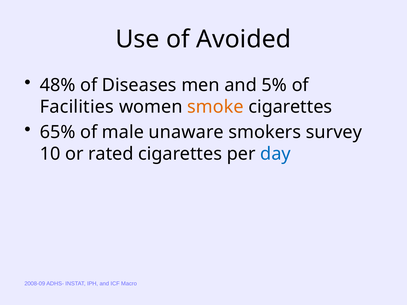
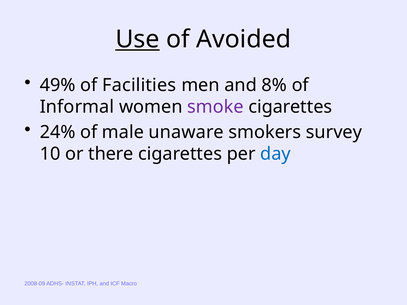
Use underline: none -> present
48%: 48% -> 49%
Diseases: Diseases -> Facilities
5%: 5% -> 8%
Facilities: Facilities -> Informal
smoke colour: orange -> purple
65%: 65% -> 24%
rated: rated -> there
